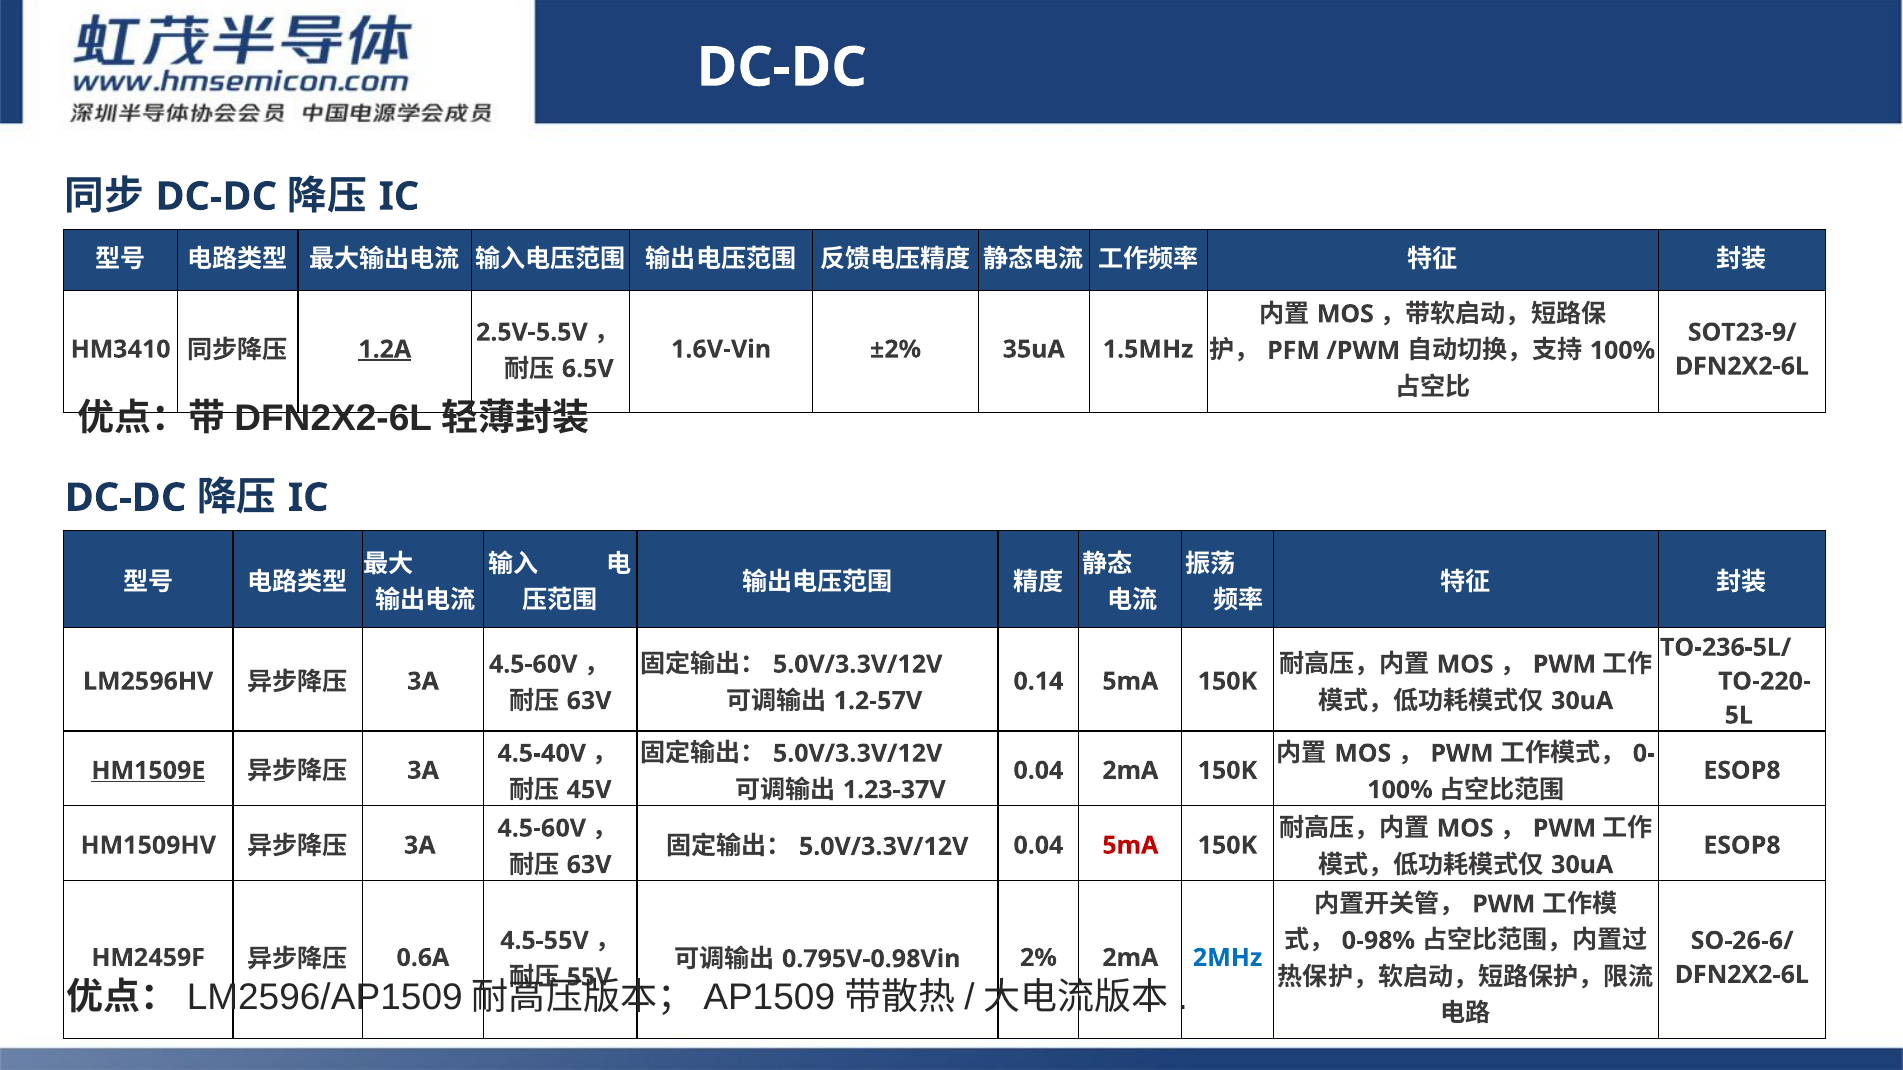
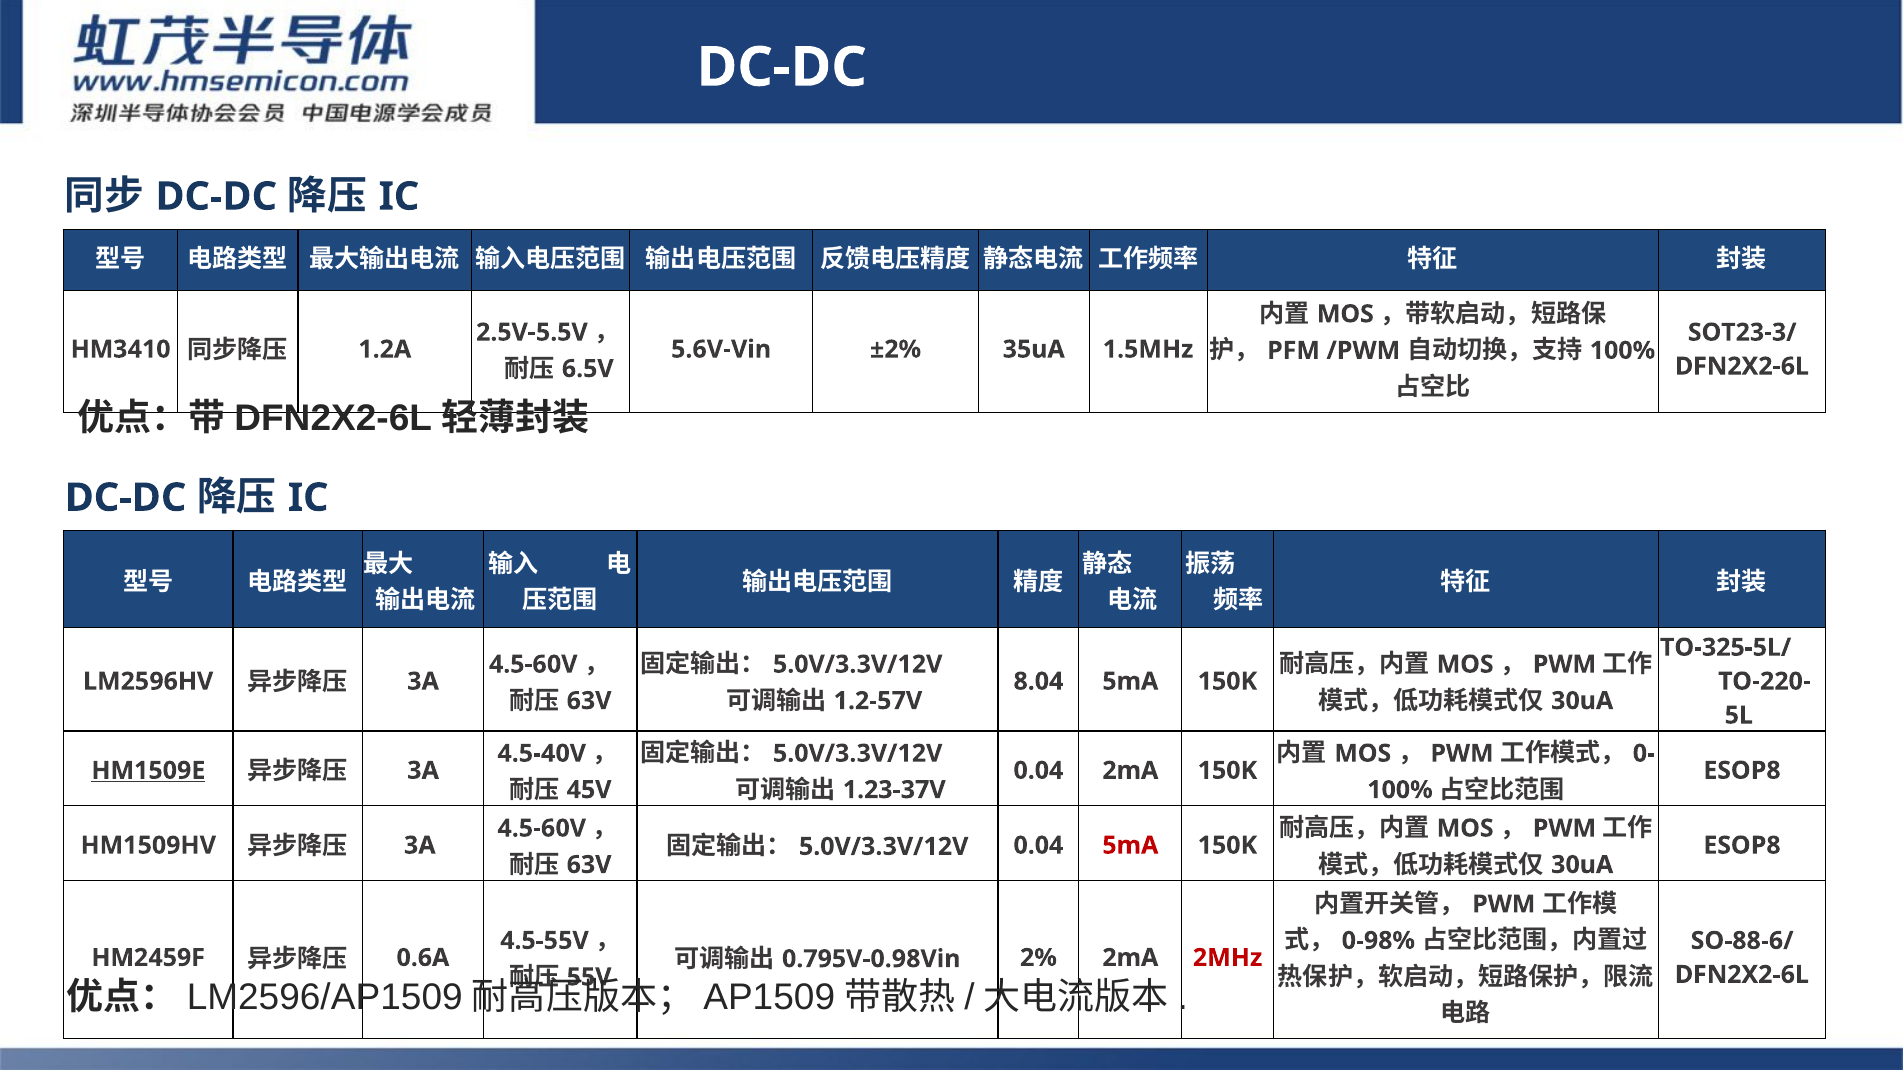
SOT23-9/: SOT23-9/ -> SOT23-3/
1.2A underline: present -> none
1.6V-Vin: 1.6V-Vin -> 5.6V-Vin
TO-236-5L/: TO-236-5L/ -> TO-325-5L/
0.14: 0.14 -> 8.04
SO-26-6/: SO-26-6/ -> SO-88-6/
2MHz colour: blue -> red
